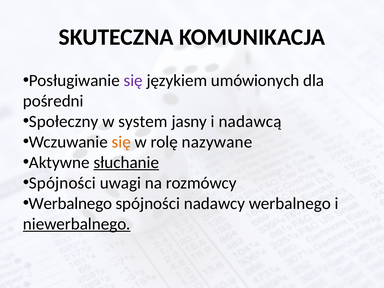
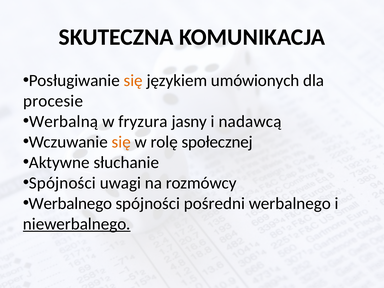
się at (133, 81) colour: purple -> orange
pośredni: pośredni -> procesie
Społeczny: Społeczny -> Werbalną
system: system -> fryzura
nazywane: nazywane -> społecznej
słuchanie underline: present -> none
nadawcy: nadawcy -> pośredni
